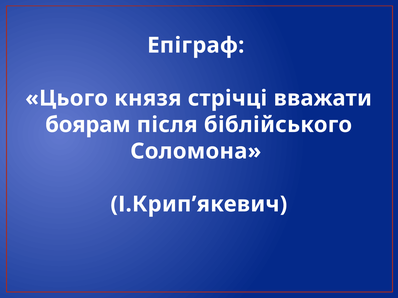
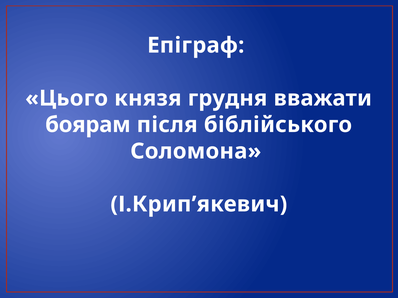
стрічці: стрічці -> грудня
